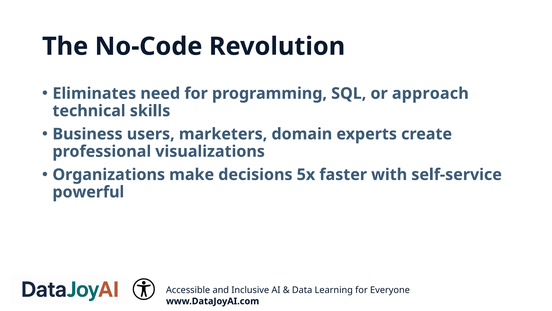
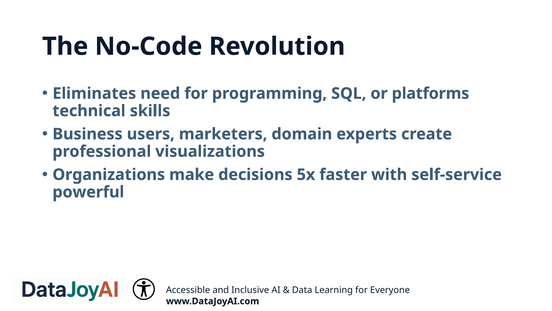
approach: approach -> platforms
